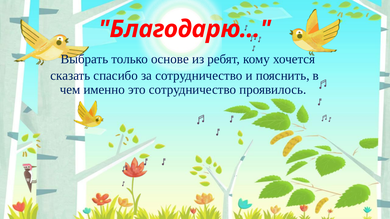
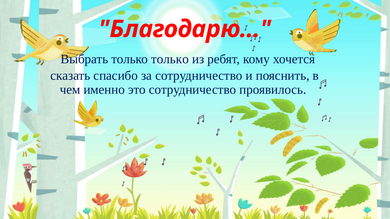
только основе: основе -> только
